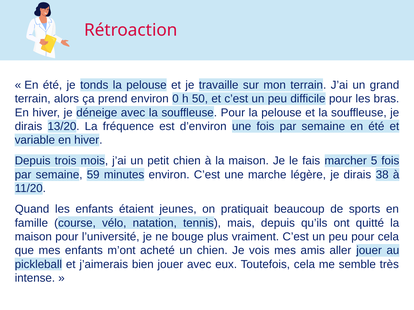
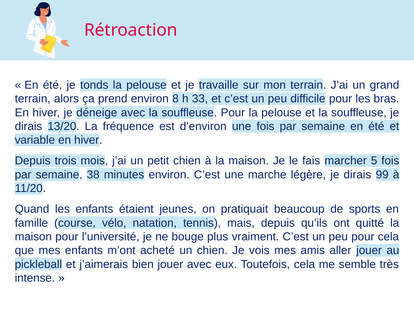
0: 0 -> 8
50: 50 -> 33
59: 59 -> 38
38: 38 -> 99
